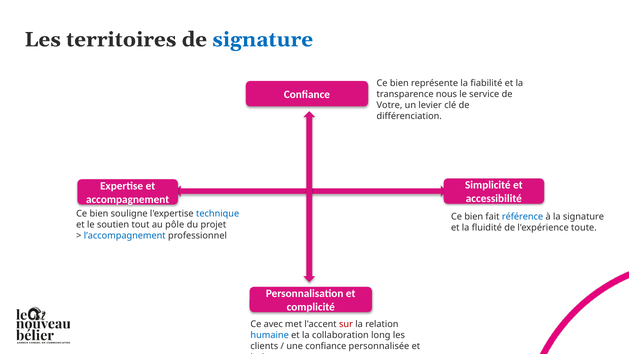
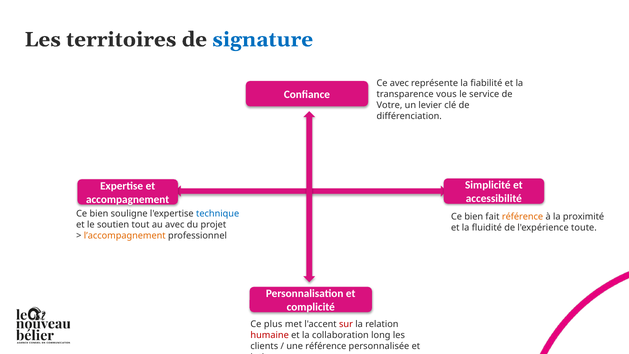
bien at (399, 83): bien -> avec
nous: nous -> vous
référence at (523, 217) colour: blue -> orange
la signature: signature -> proximité
au pôle: pôle -> avec
l’accompagnement colour: blue -> orange
avec: avec -> plus
humaine colour: blue -> red
une confiance: confiance -> référence
